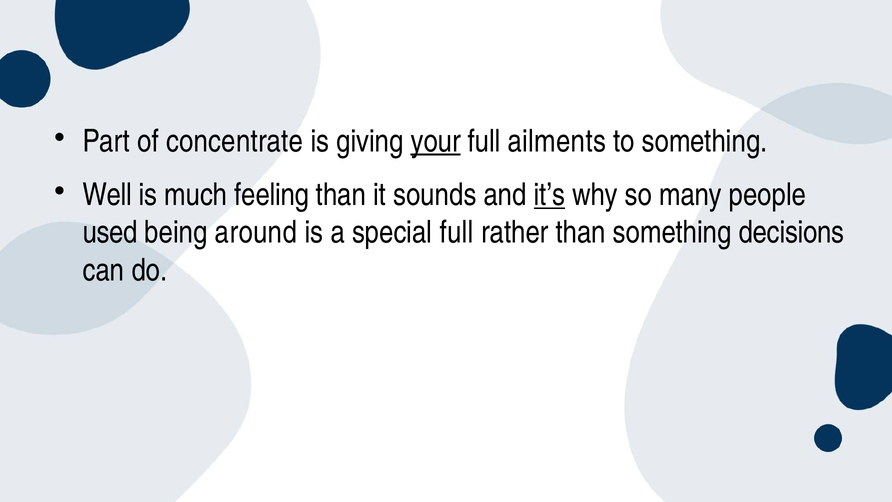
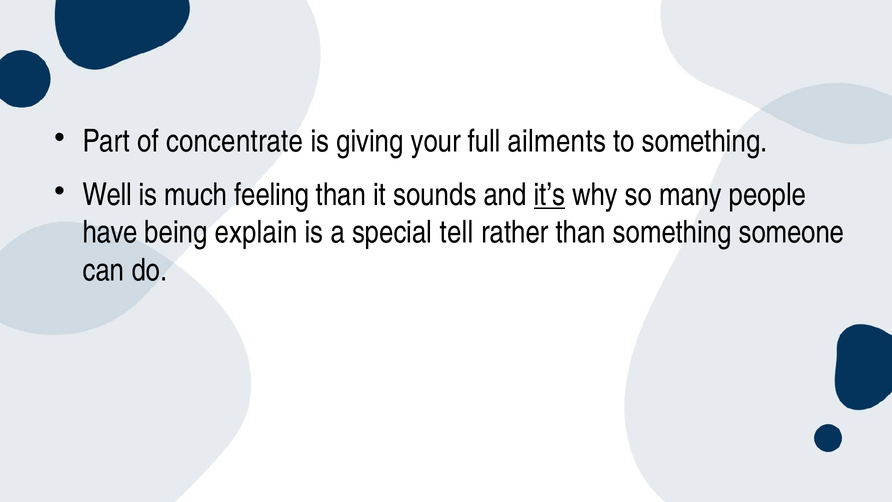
your underline: present -> none
used: used -> have
around: around -> explain
special full: full -> tell
decisions: decisions -> someone
